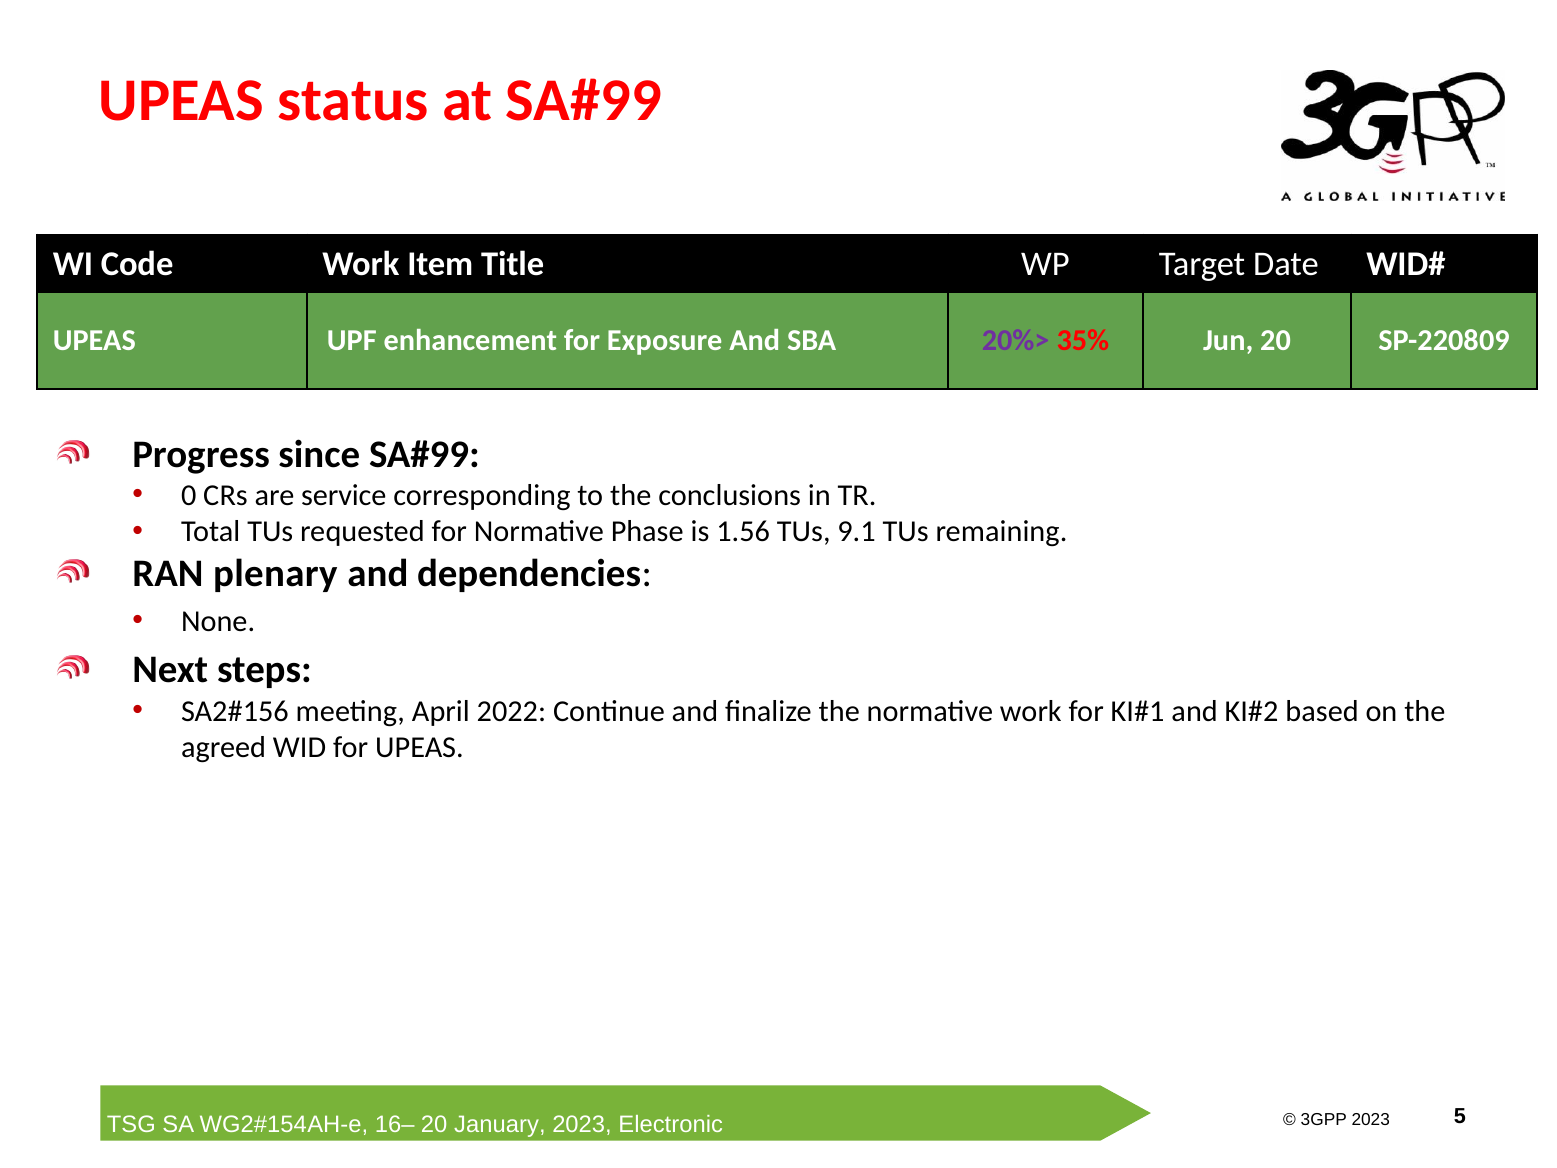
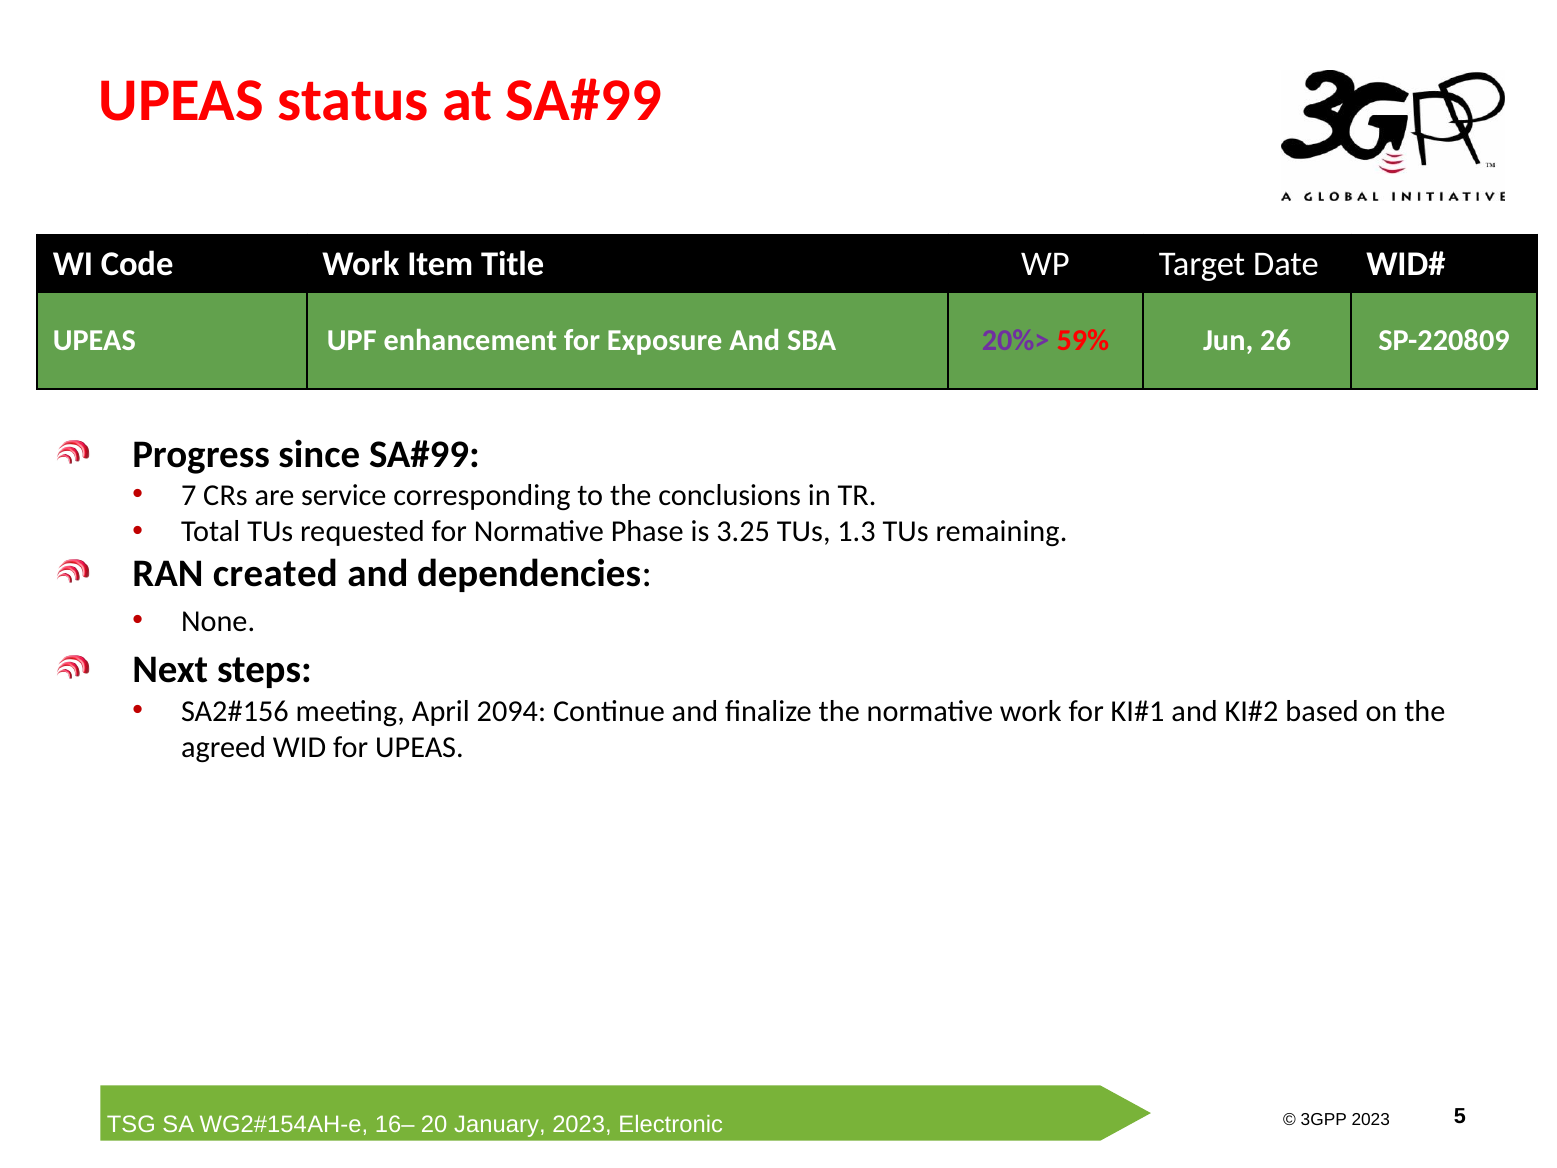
35%: 35% -> 59%
Jun 20: 20 -> 26
0: 0 -> 7
1.56: 1.56 -> 3.25
9.1: 9.1 -> 1.3
plenary: plenary -> created
2022: 2022 -> 2094
